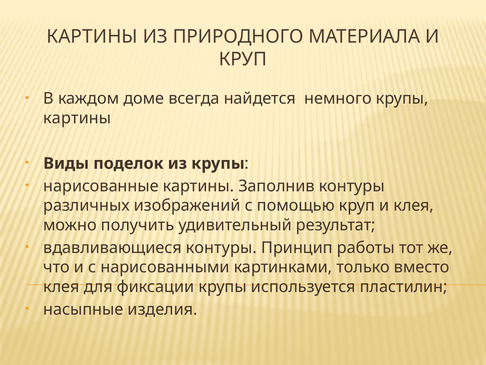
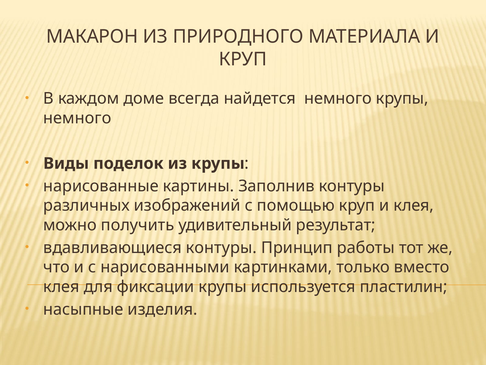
КАРТИНЫ at (92, 37): КАРТИНЫ -> МАКАРОН
картины at (77, 118): картины -> немного
